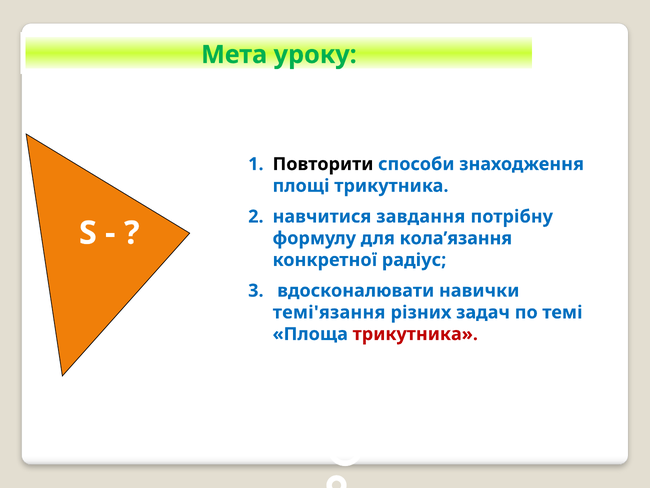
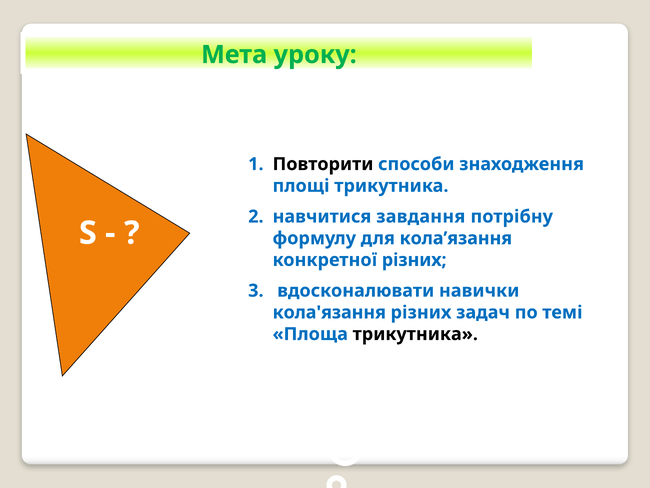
конкретної радіус: радіус -> різних
темі'язання: темі'язання -> кола'язання
трикутника at (415, 334) colour: red -> black
